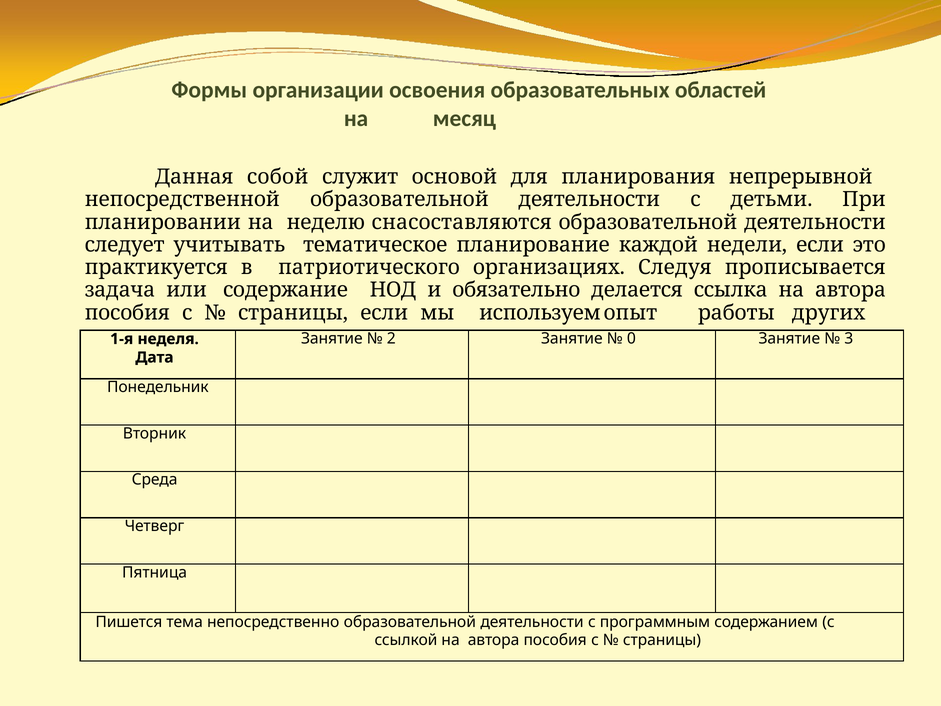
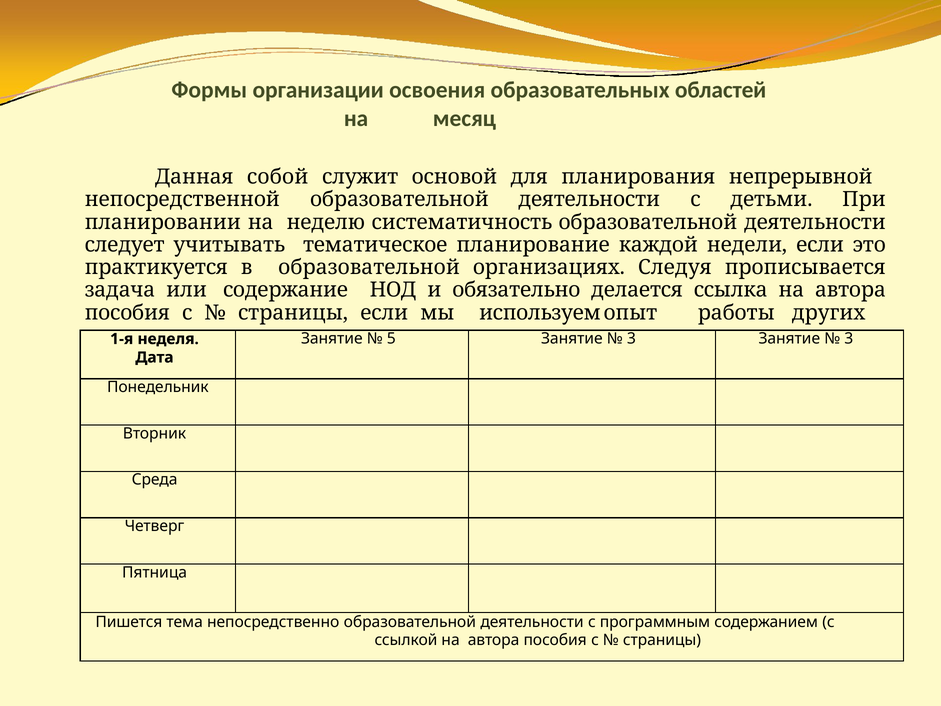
снасоставляются: снасоставляются -> систематичность
в патриотического: патриотического -> образовательной
2: 2 -> 5
0 at (631, 338): 0 -> 3
